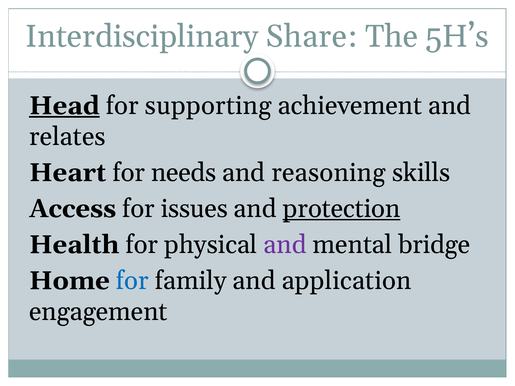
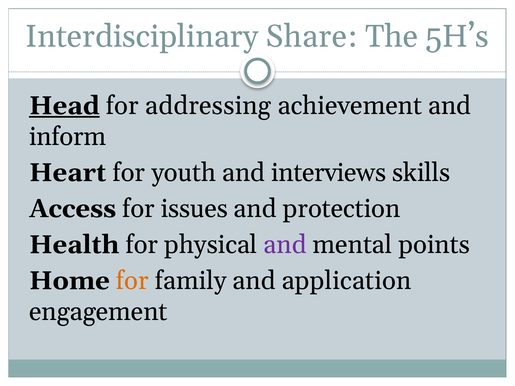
supporting: supporting -> addressing
relates: relates -> inform
needs: needs -> youth
reasoning: reasoning -> interviews
protection underline: present -> none
bridge: bridge -> points
for at (132, 281) colour: blue -> orange
